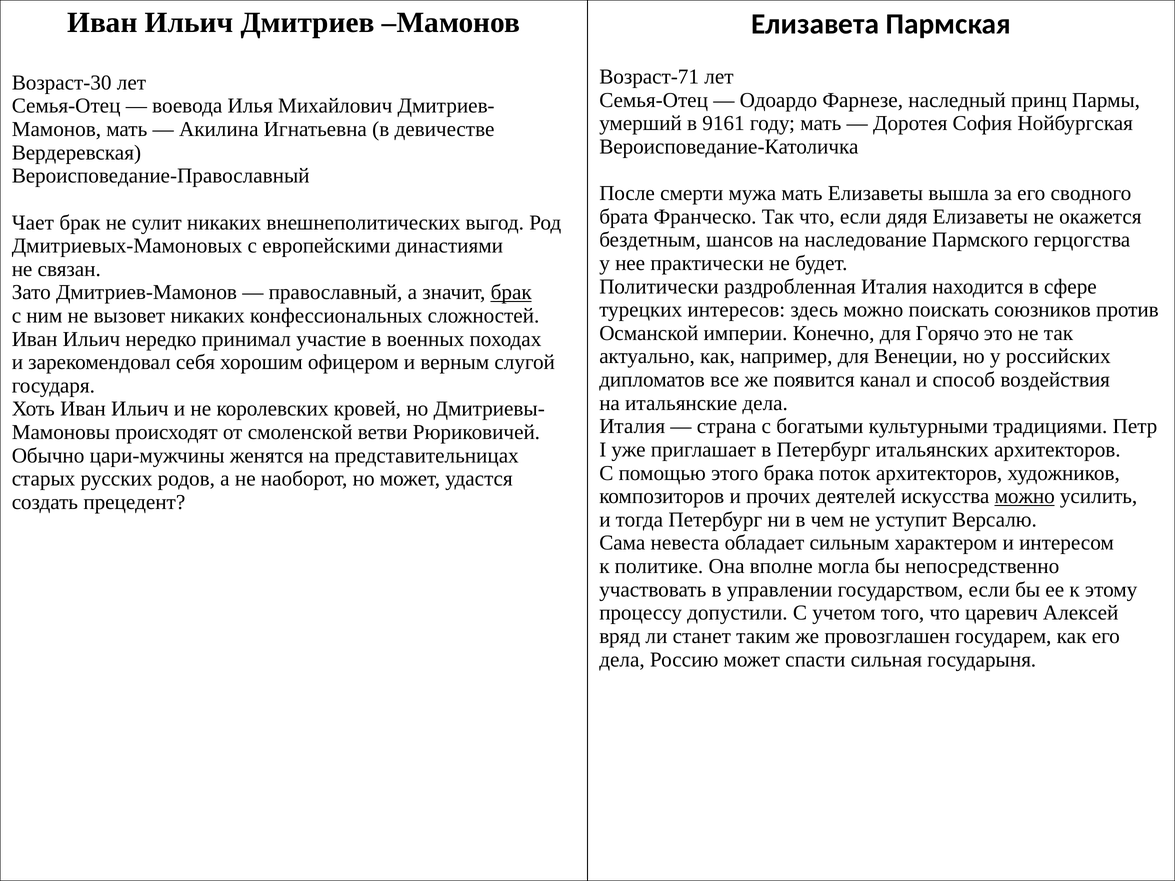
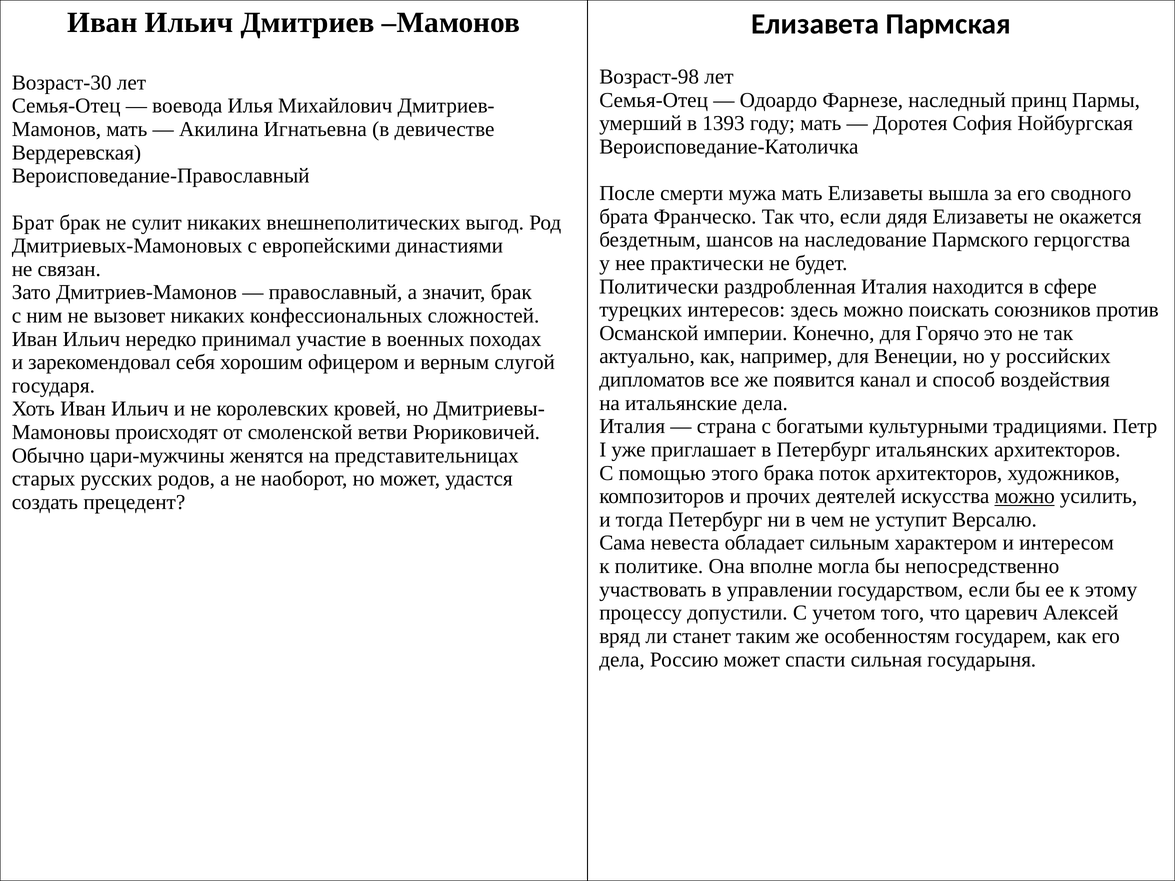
Возраст-71: Возраст-71 -> Возраст-98
9161: 9161 -> 1393
Чает: Чает -> Брат
брак at (511, 293) underline: present -> none
провозглашен: провозглашен -> особенностям
